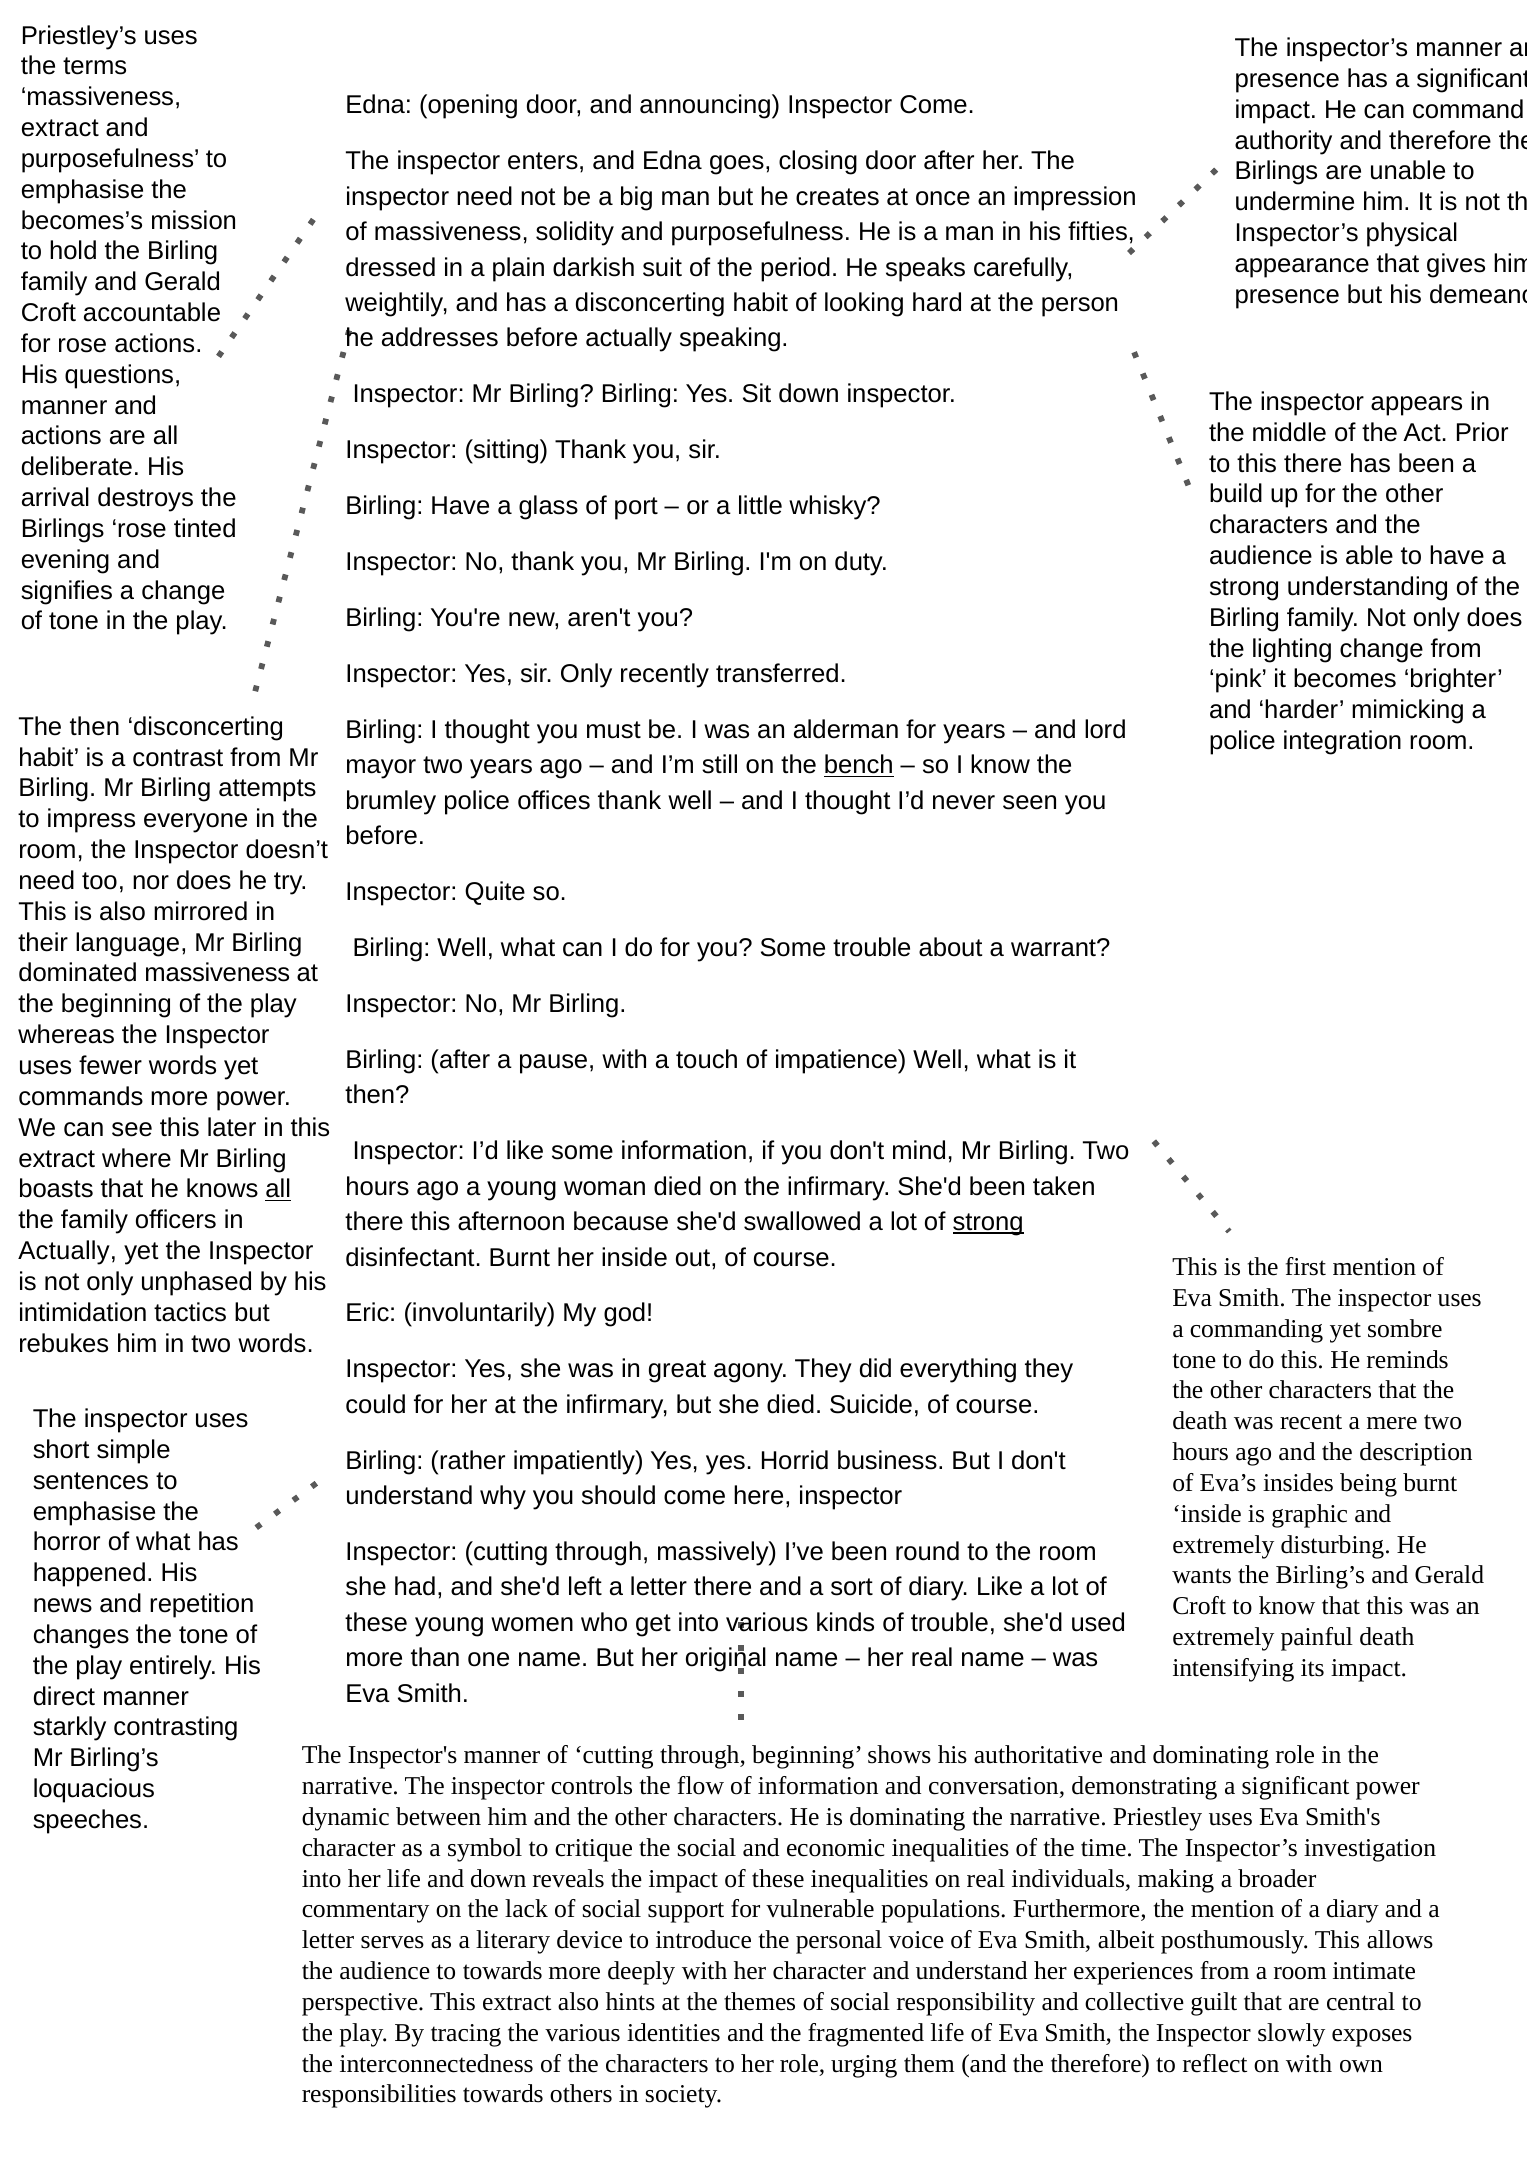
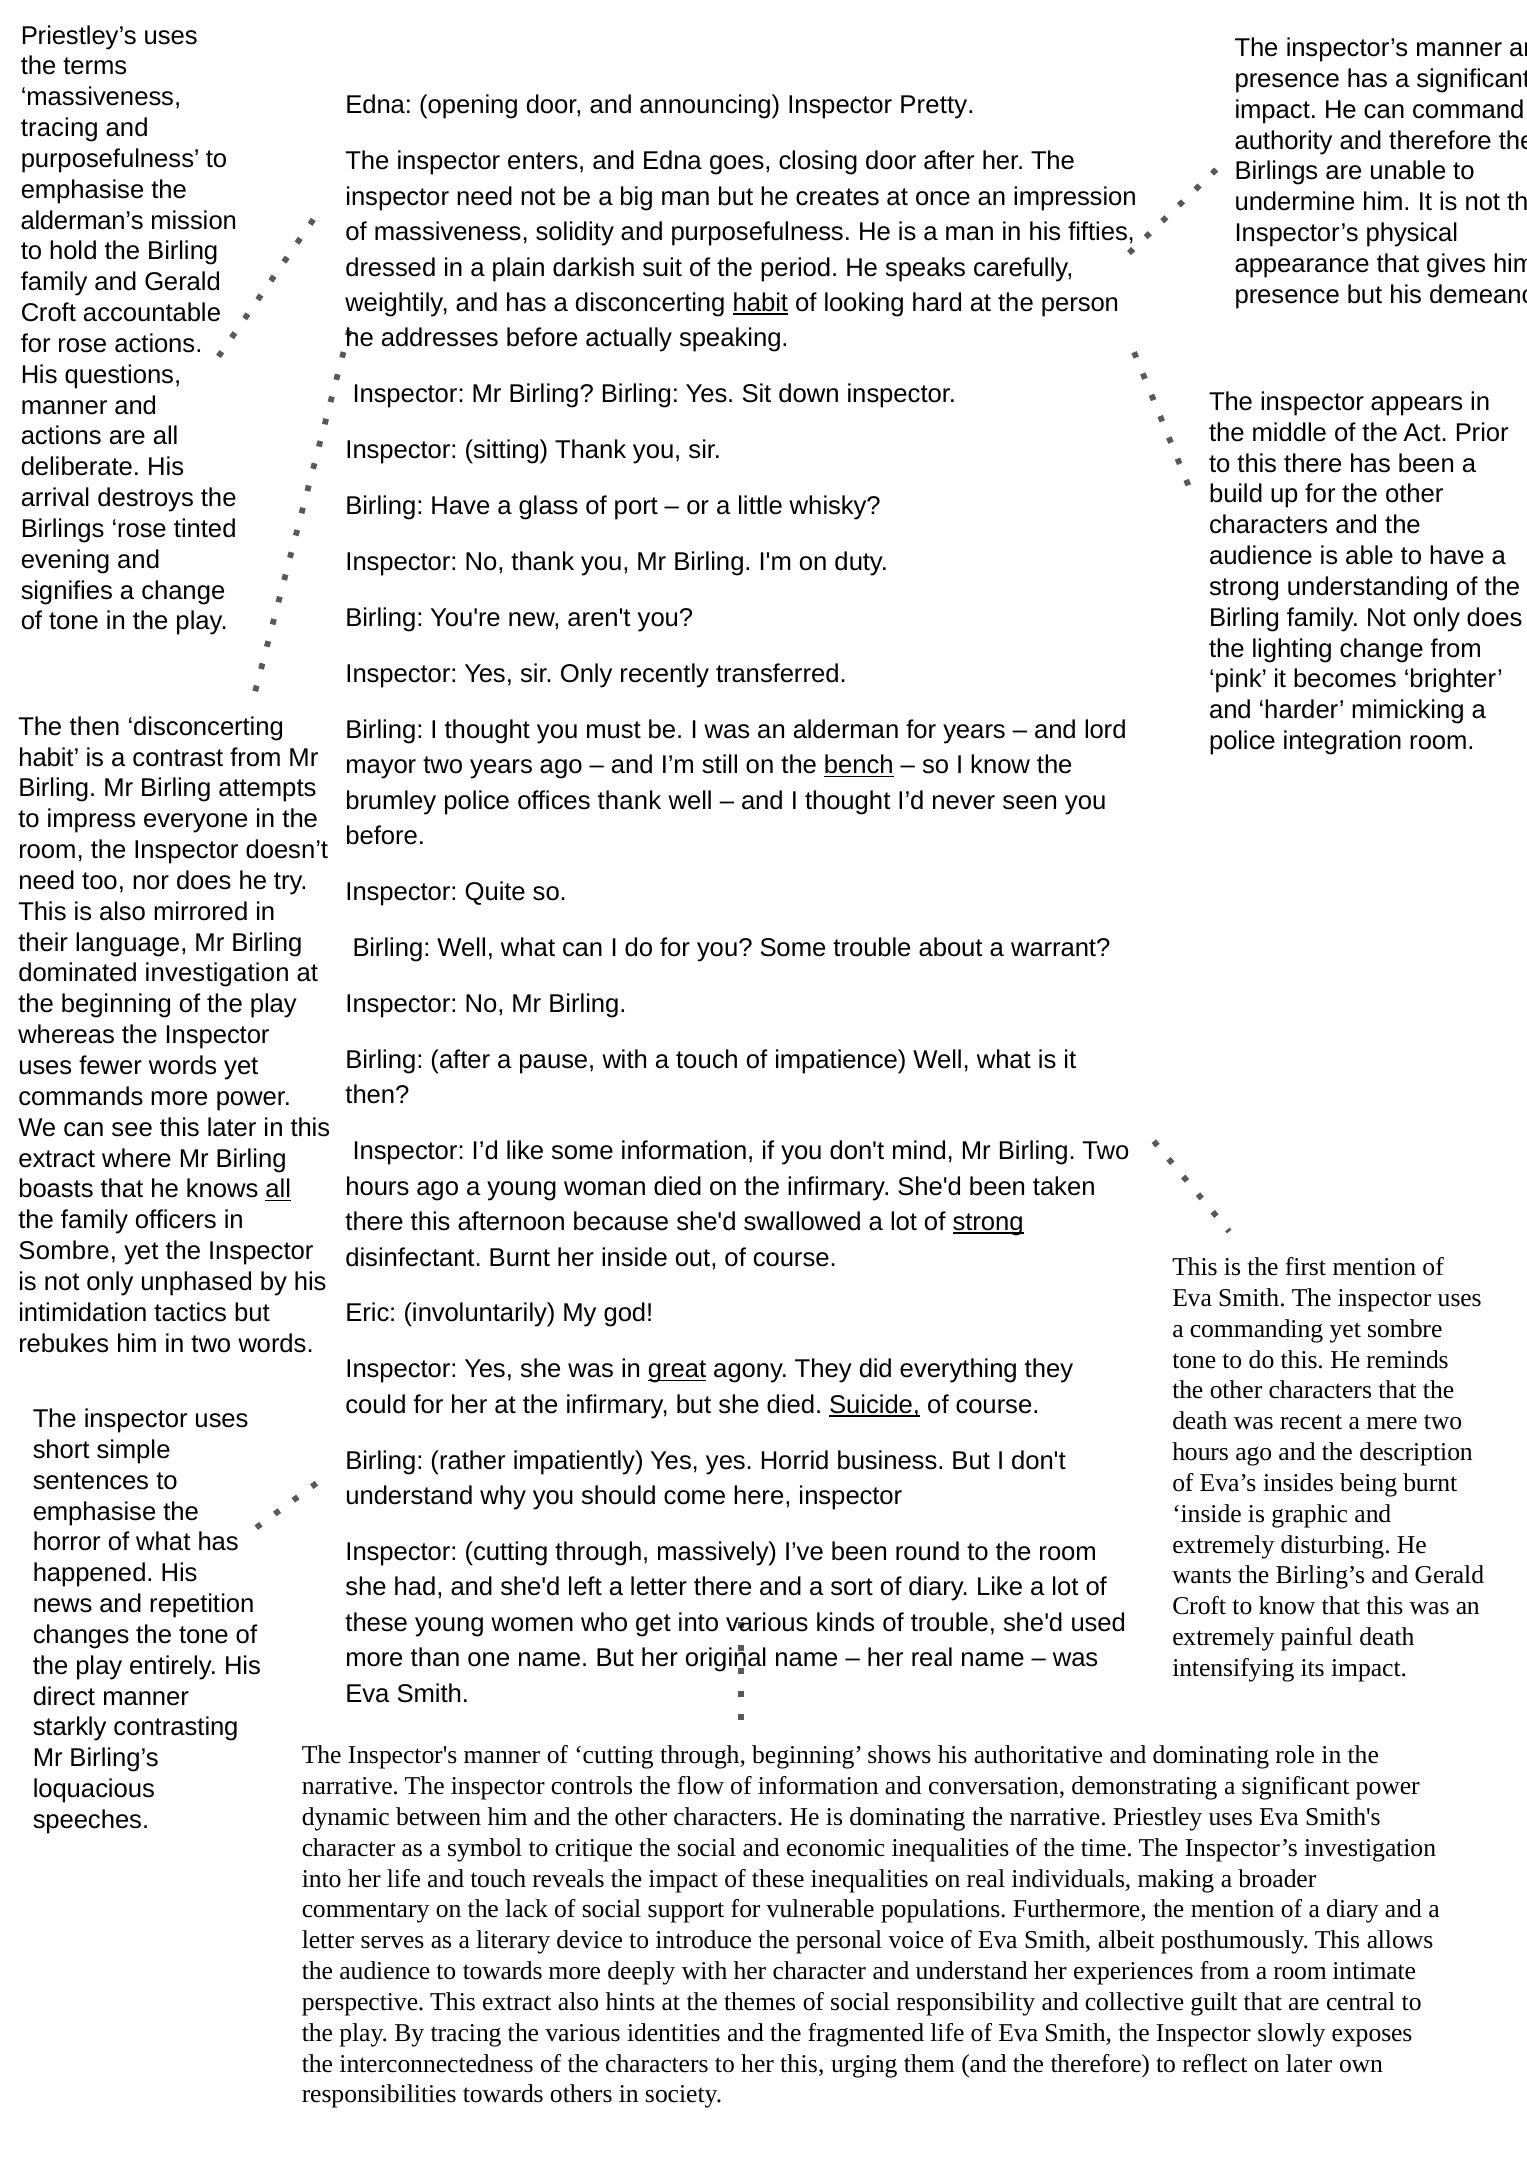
Inspector Come: Come -> Pretty
extract at (60, 128): extract -> tracing
becomes’s: becomes’s -> alderman’s
habit at (760, 303) underline: none -> present
dominated massiveness: massiveness -> investigation
Actually at (68, 1251): Actually -> Sombre
great underline: none -> present
Suicide underline: none -> present
and down: down -> touch
her role: role -> this
on with: with -> later
